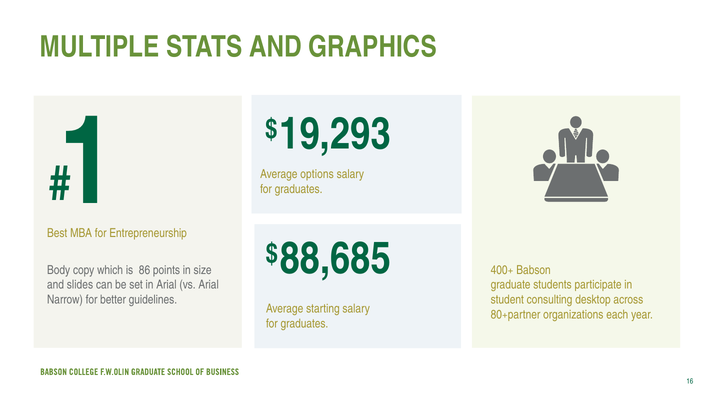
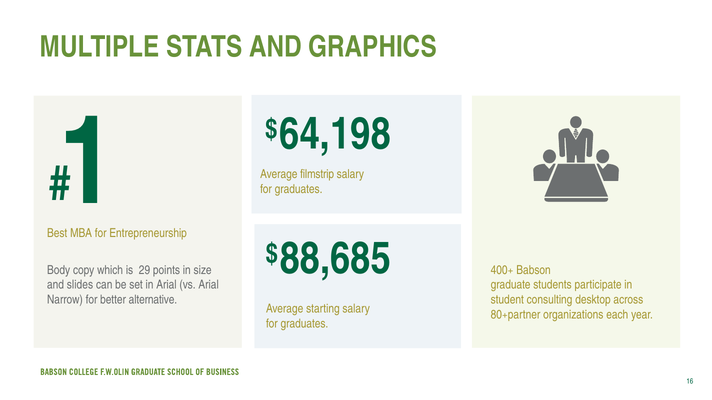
19,293: 19,293 -> 64,198
options: options -> filmstrip
86: 86 -> 29
guidelines: guidelines -> alternative
